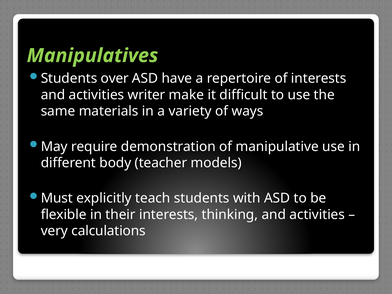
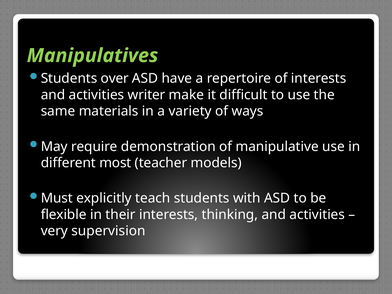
body: body -> most
calculations: calculations -> supervision
